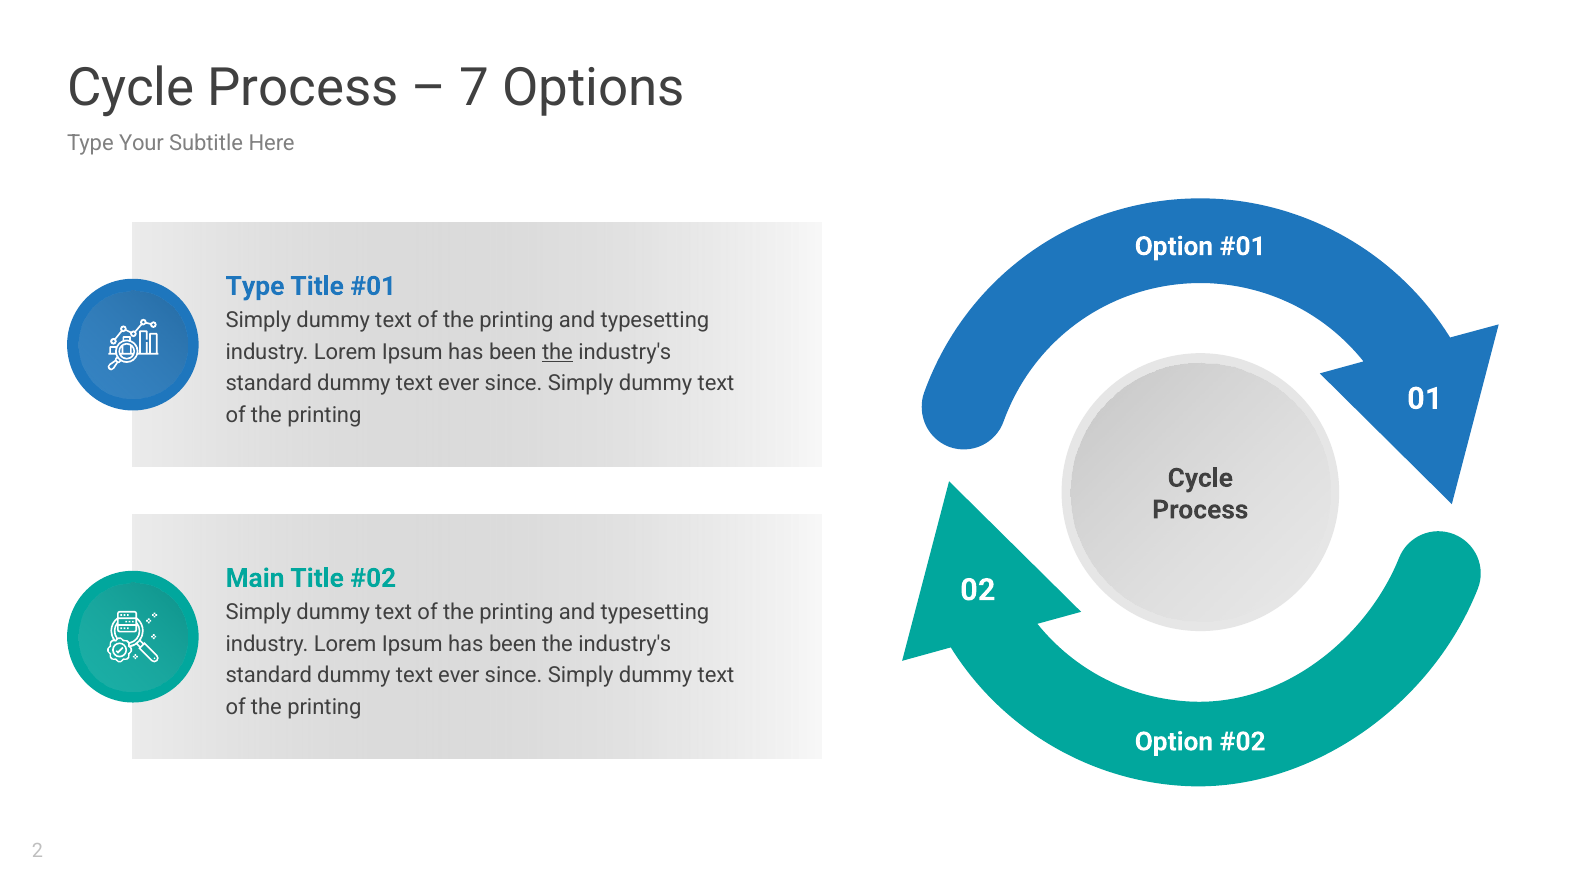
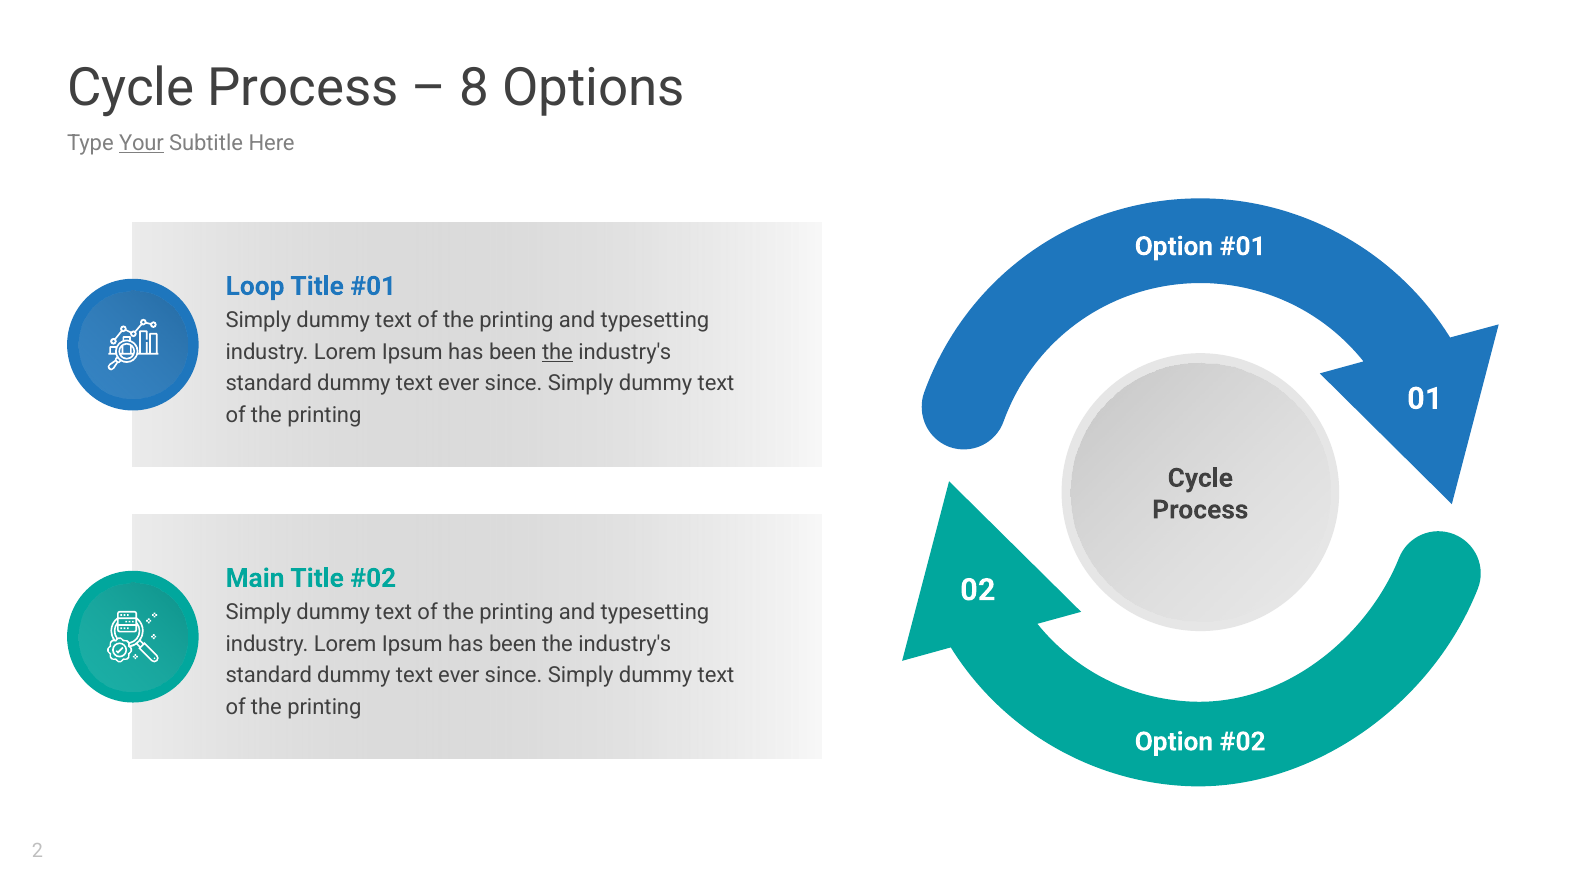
7: 7 -> 8
Your underline: none -> present
Type at (255, 286): Type -> Loop
